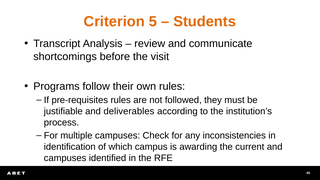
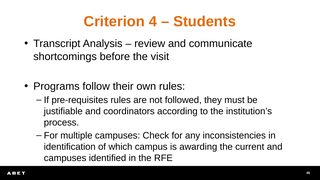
5: 5 -> 4
deliverables: deliverables -> coordinators
